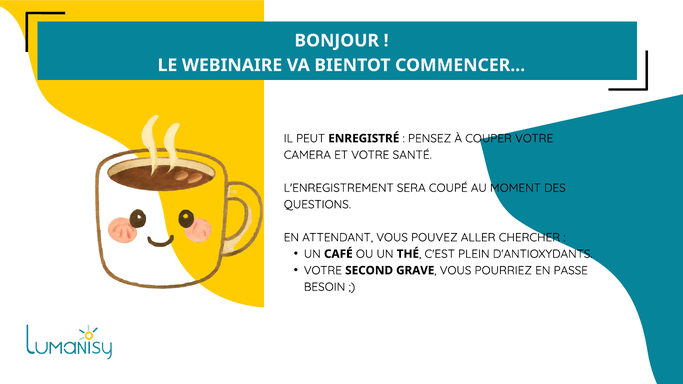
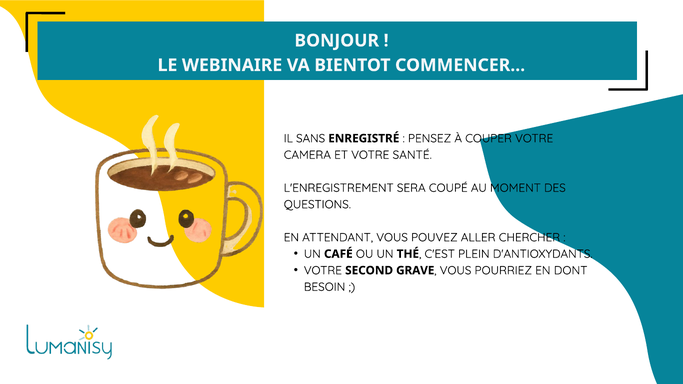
PEUT: PEUT -> SANS
PASSE: PASSE -> DONT
